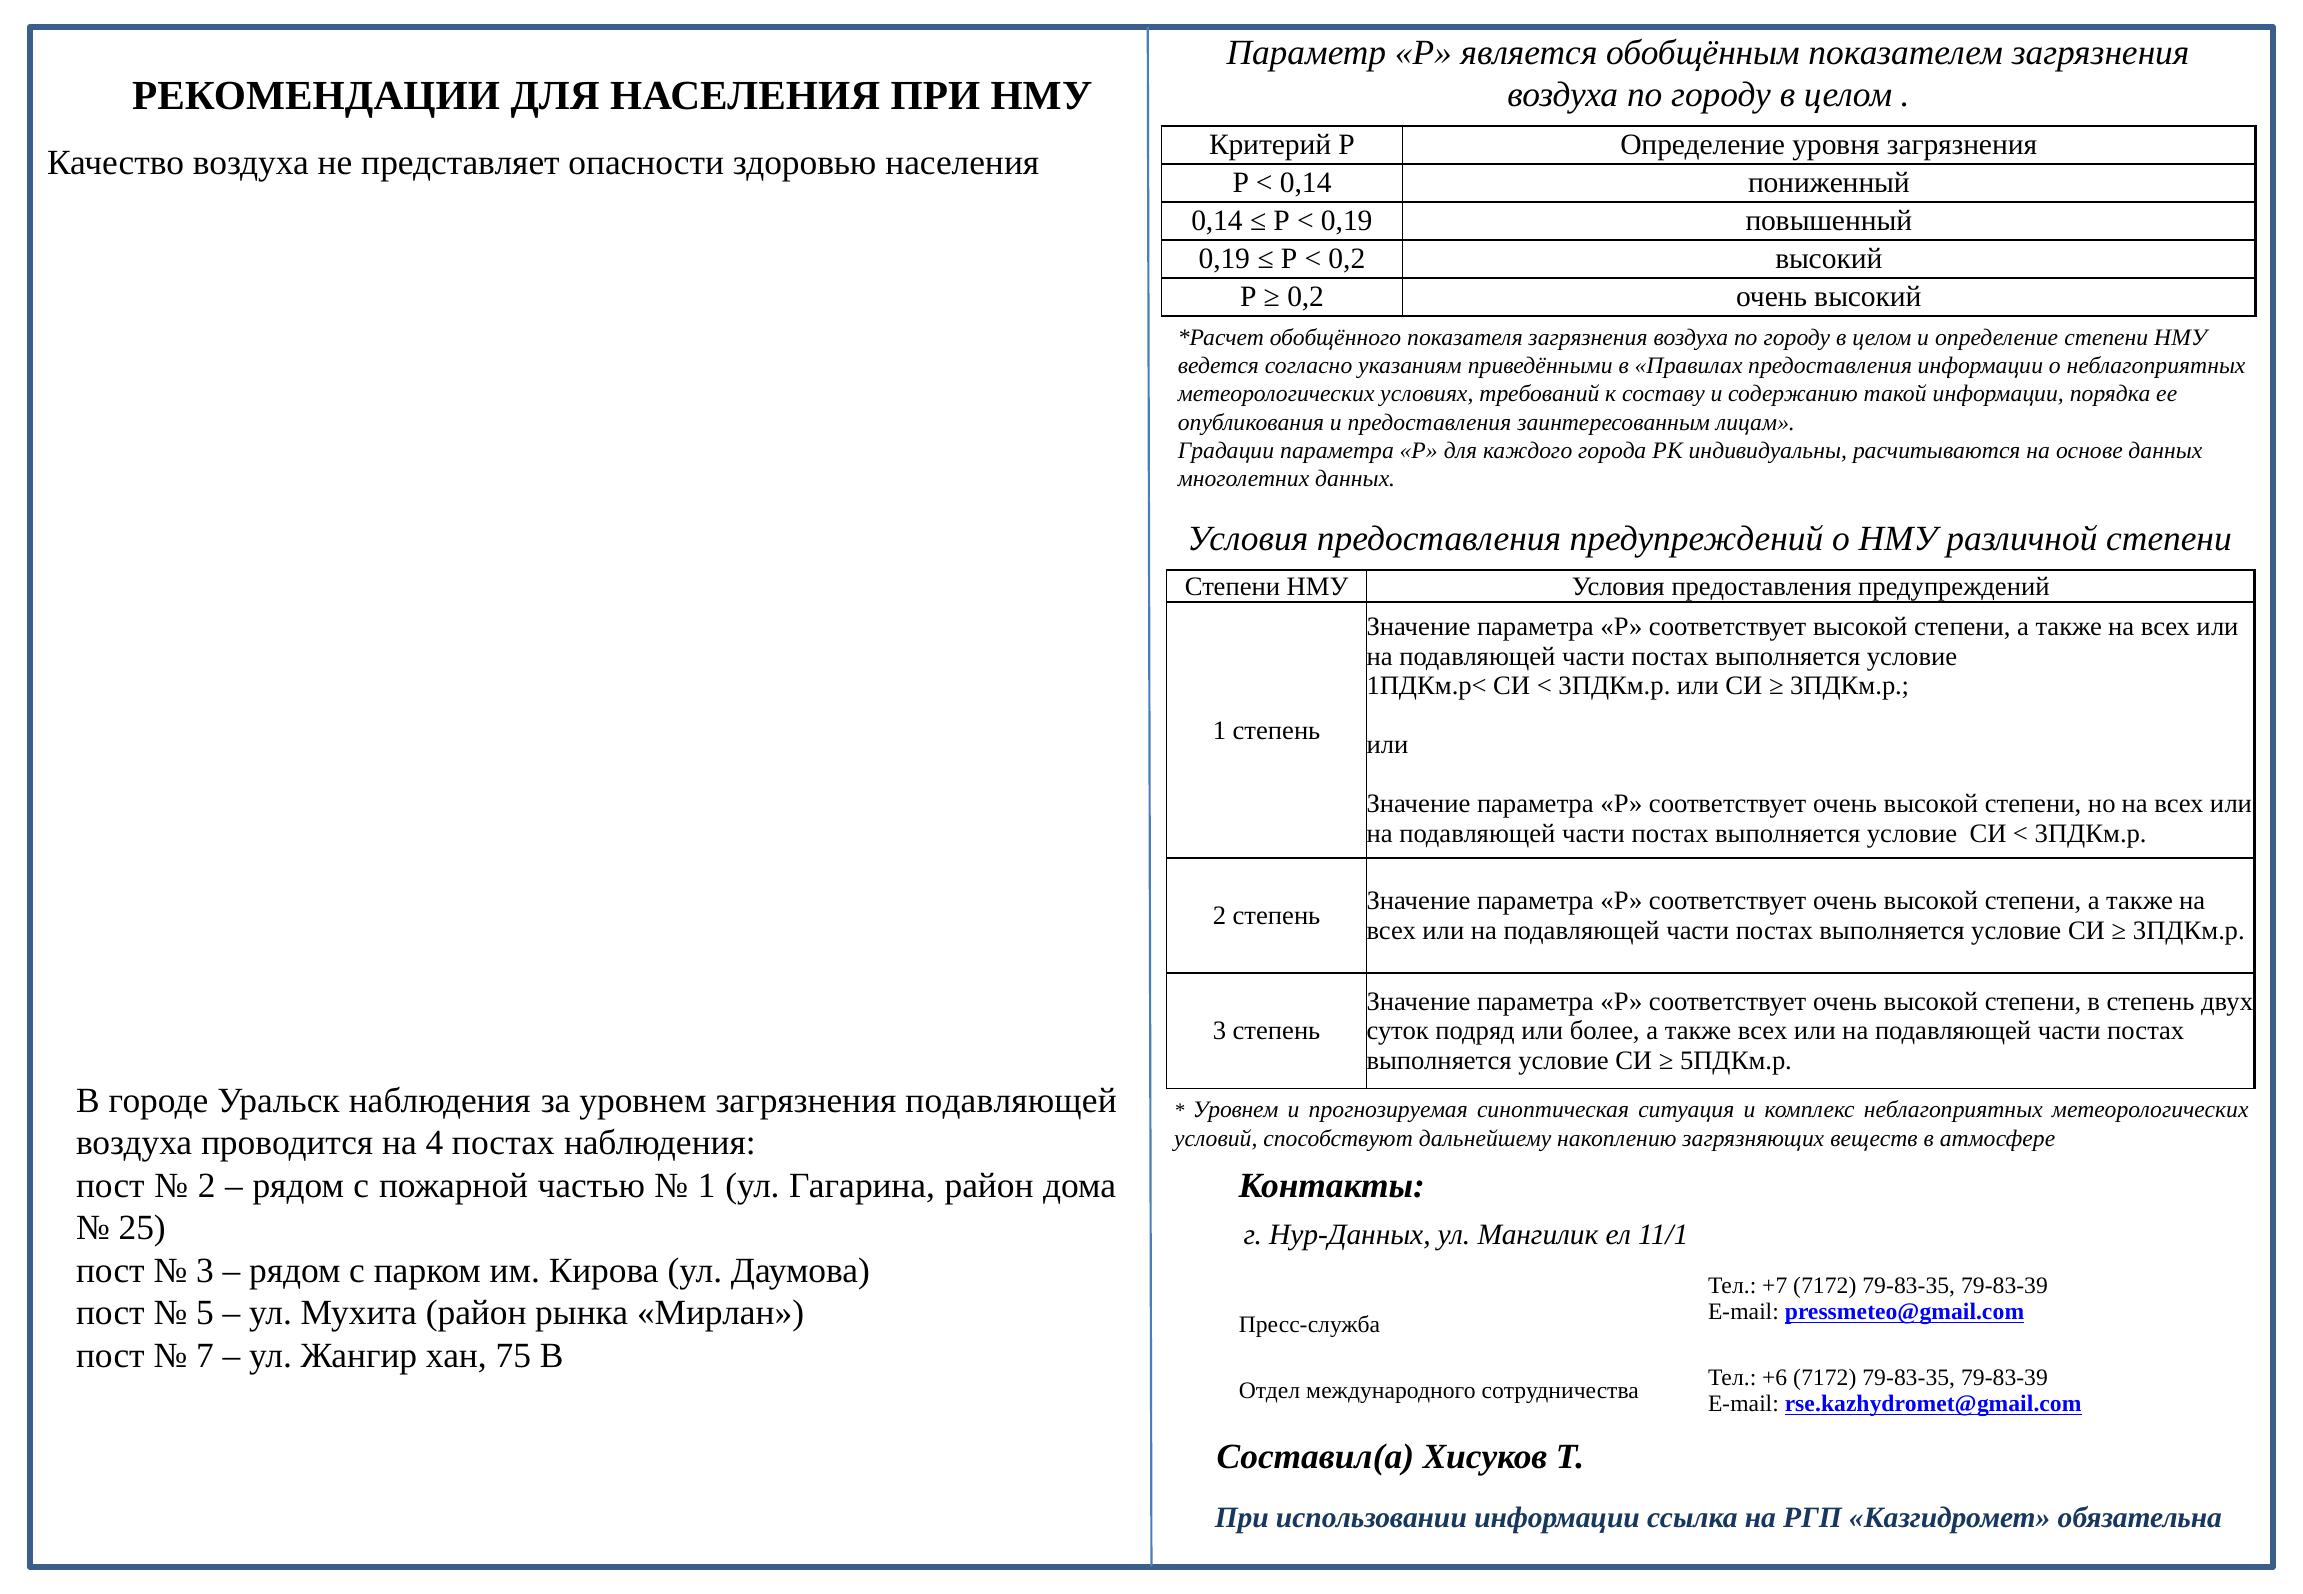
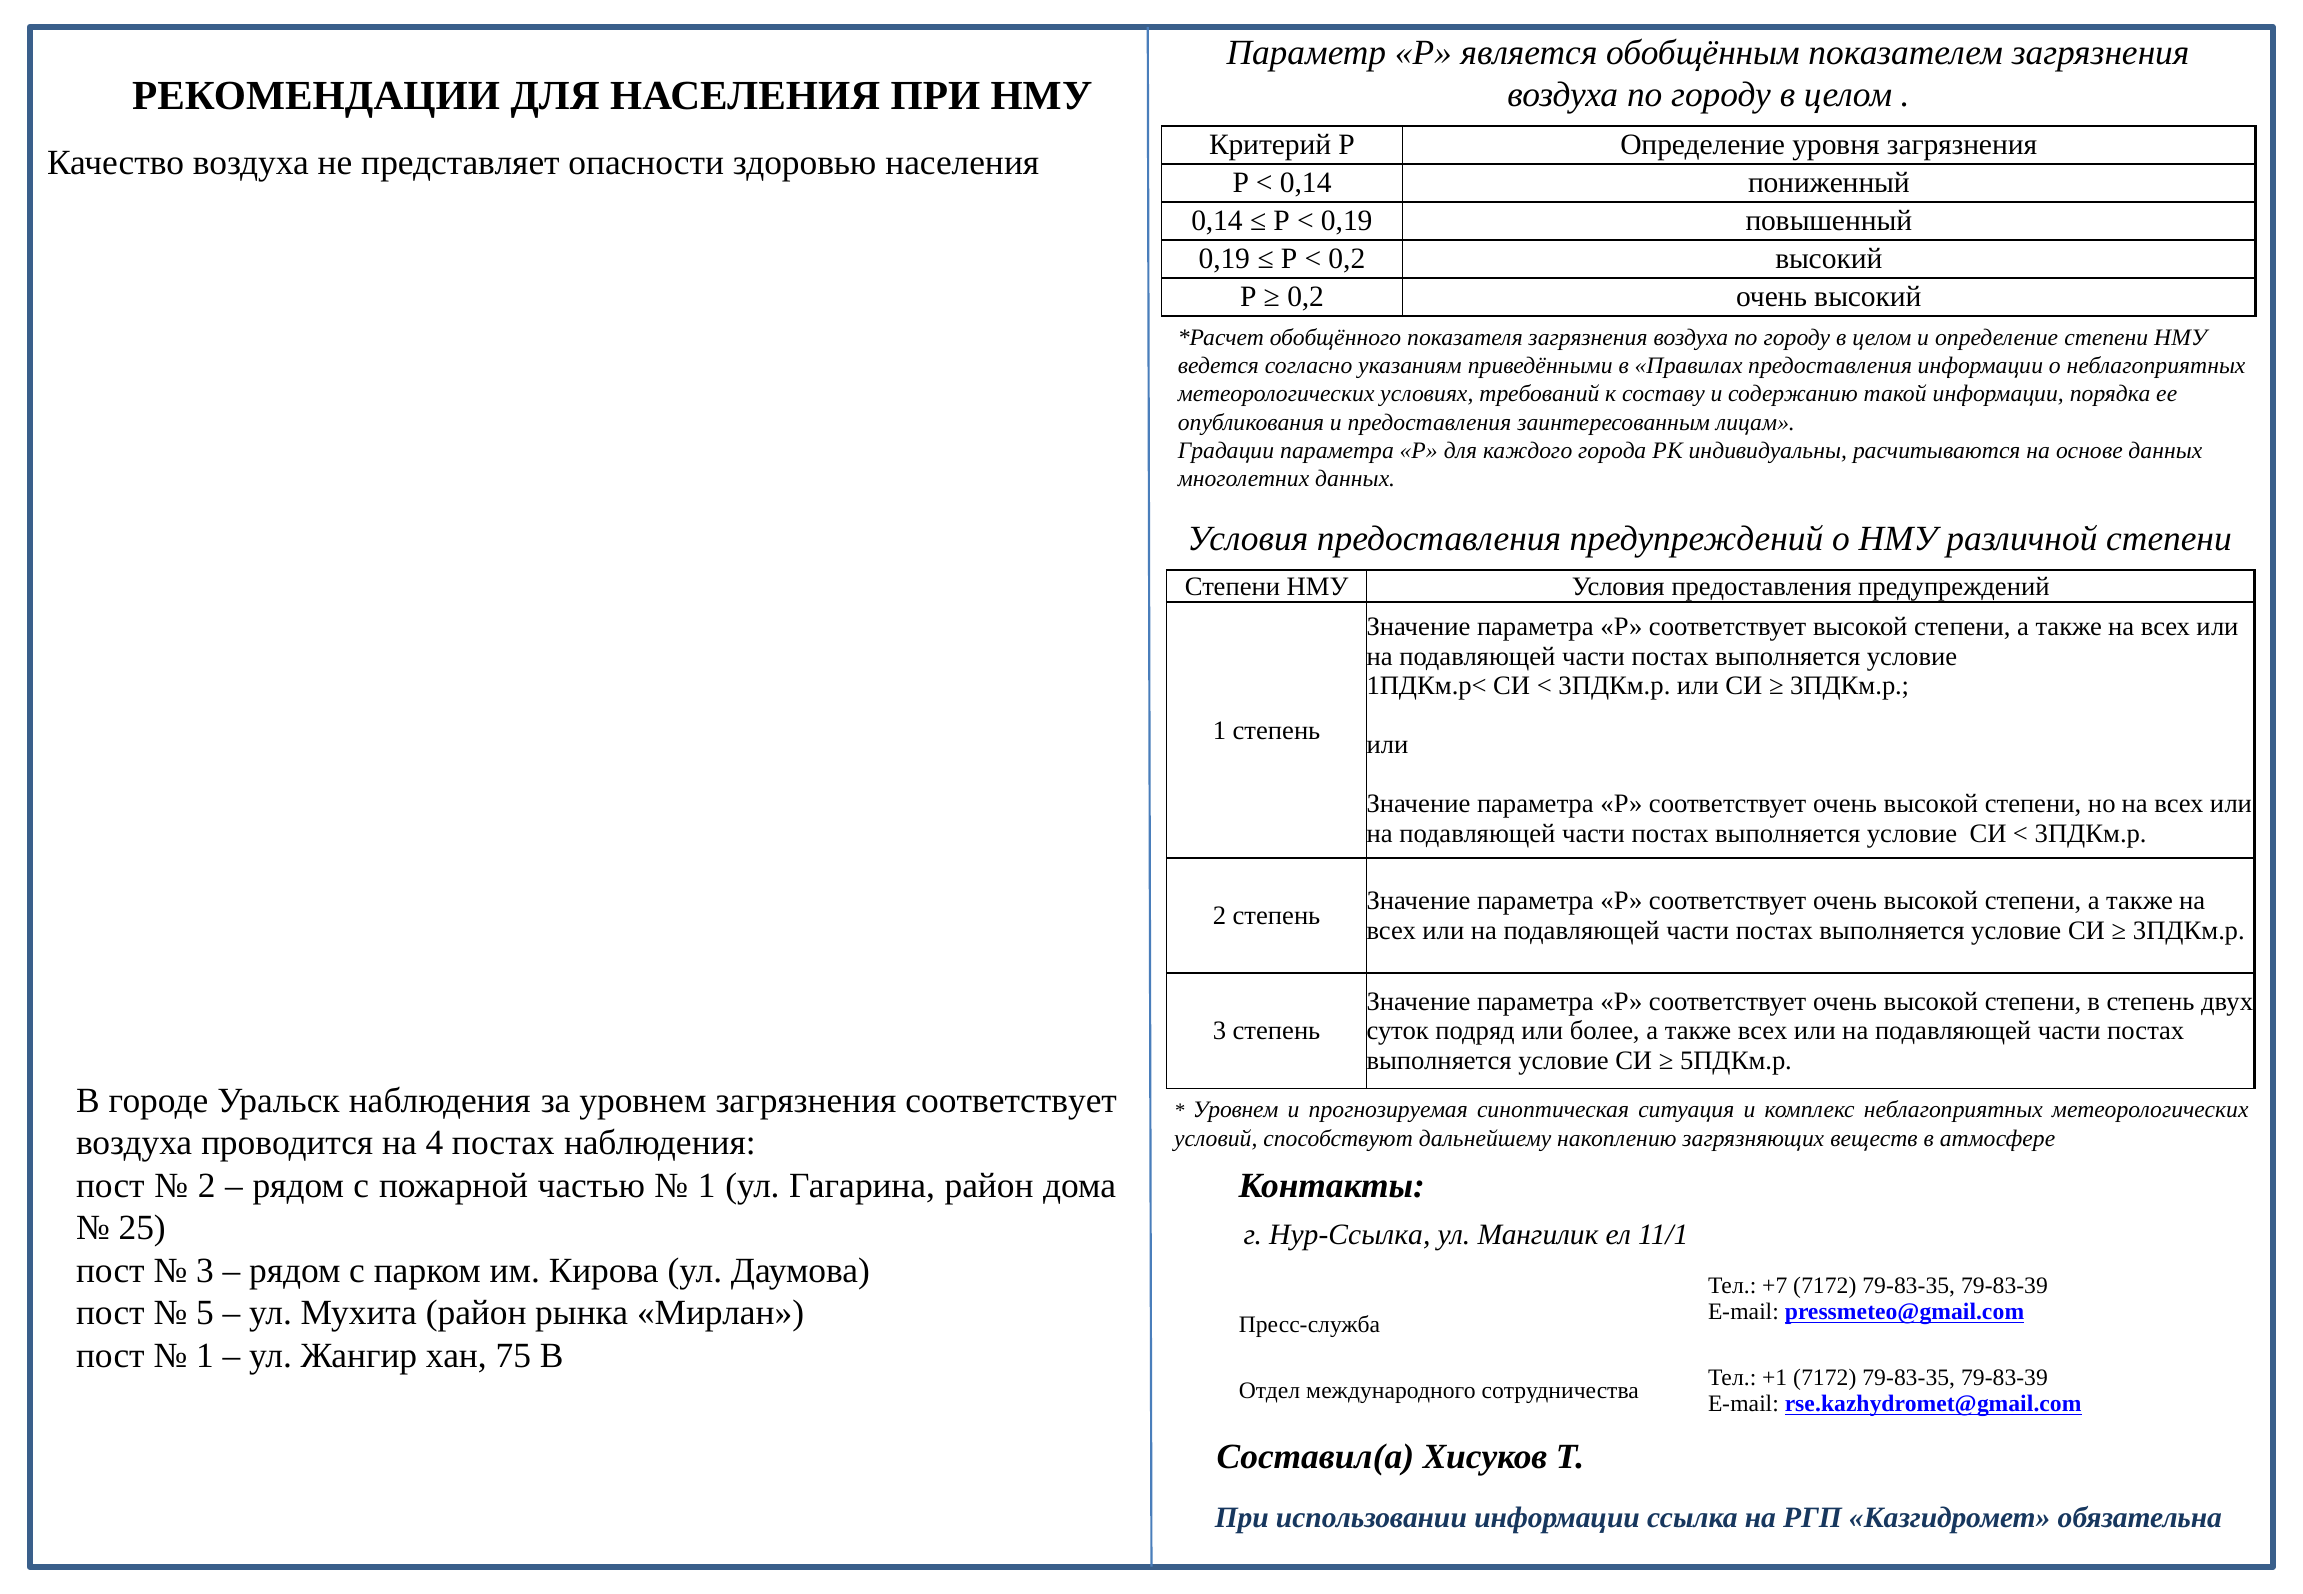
загрязнения подавляющей: подавляющей -> соответствует
Нур-Данных: Нур-Данных -> Нур-Ссылка
7 at (205, 1356): 7 -> 1
+6: +6 -> +1
